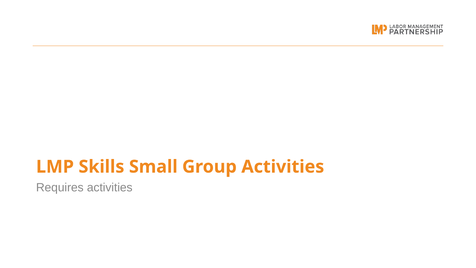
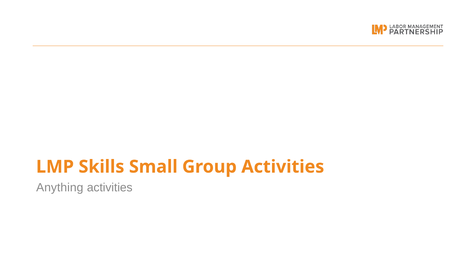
Requires: Requires -> Anything
